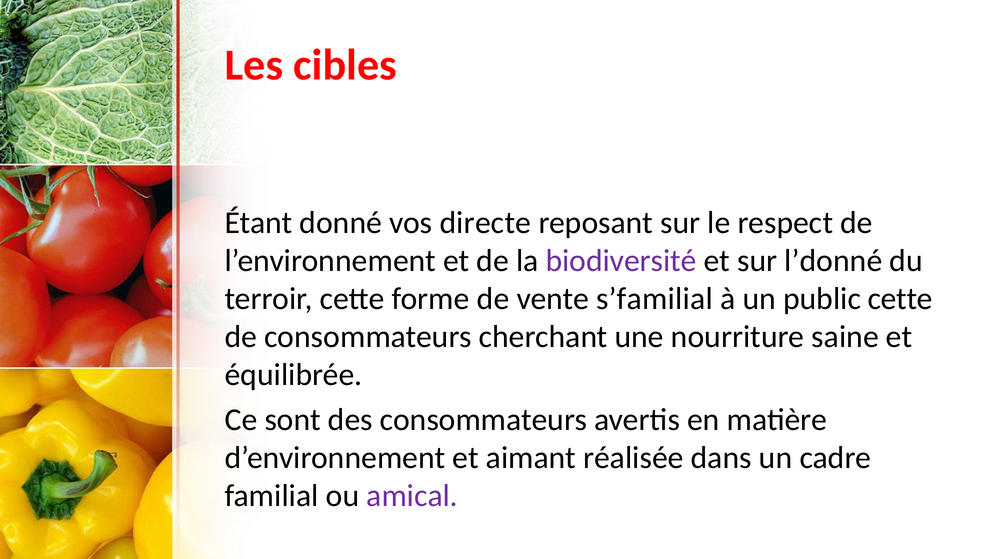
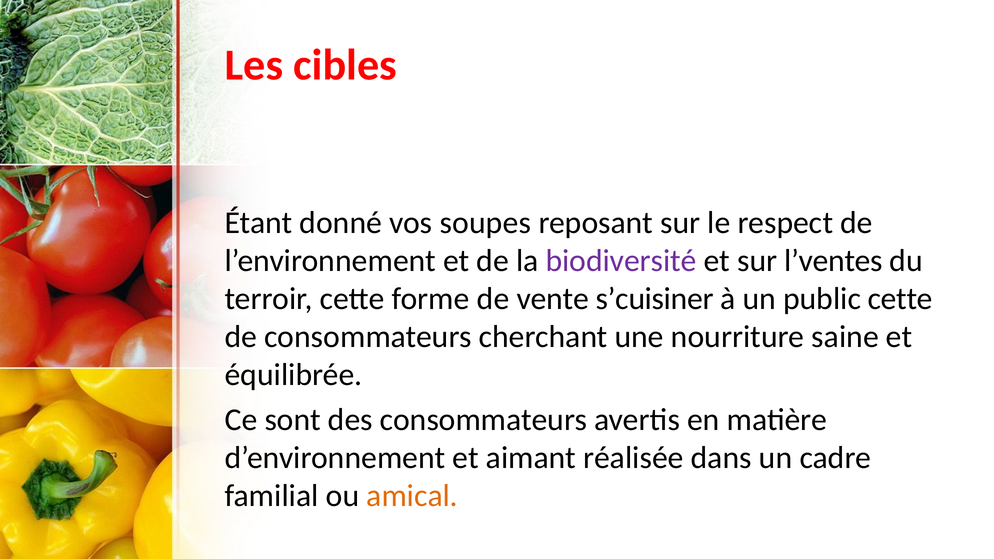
directe: directe -> soupes
l’donné: l’donné -> l’ventes
s’familial: s’familial -> s’cuisiner
amical colour: purple -> orange
